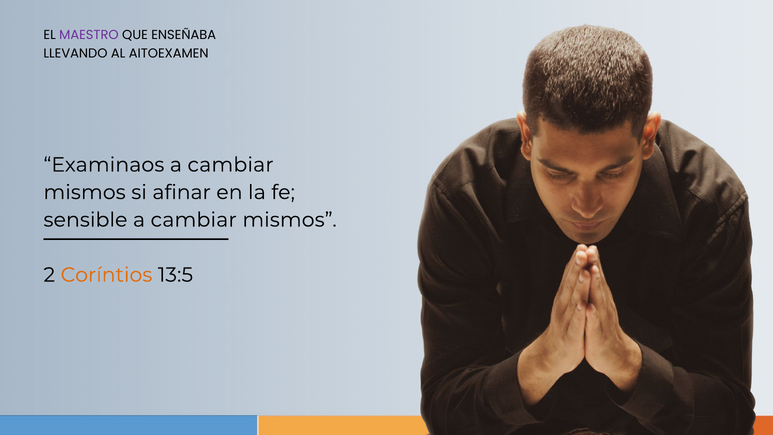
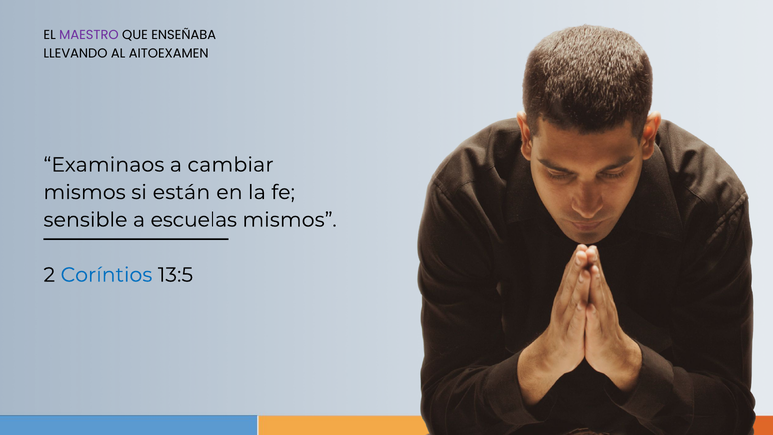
afinar: afinar -> están
cambiar at (194, 220): cambiar -> escuelas
Coríntios colour: orange -> blue
